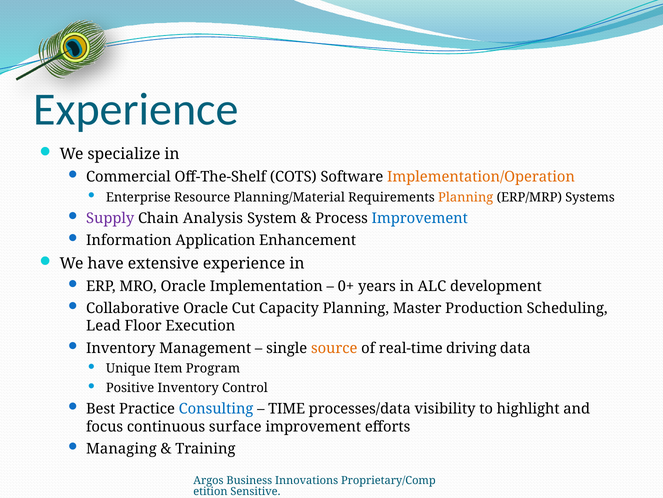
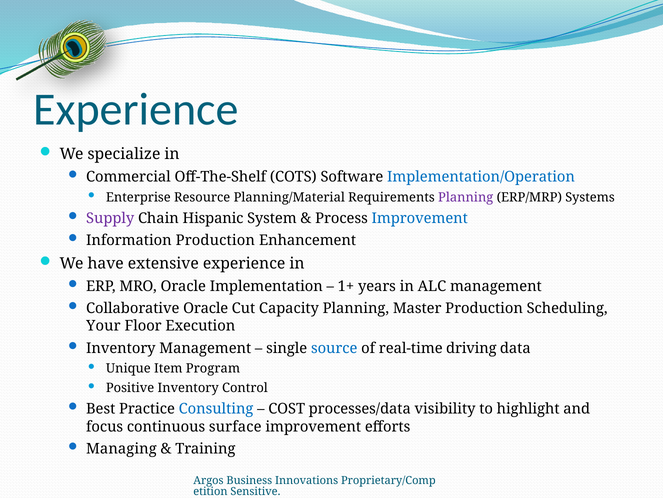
Implementation/Operation colour: orange -> blue
Planning at (466, 197) colour: orange -> purple
Analysis: Analysis -> Hispanic
Information Application: Application -> Production
0+: 0+ -> 1+
ALC development: development -> management
Lead: Lead -> Your
source colour: orange -> blue
TIME: TIME -> COST
